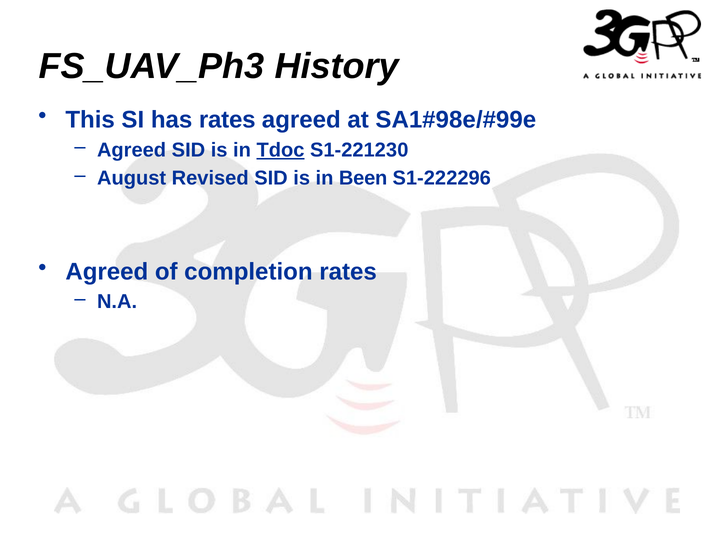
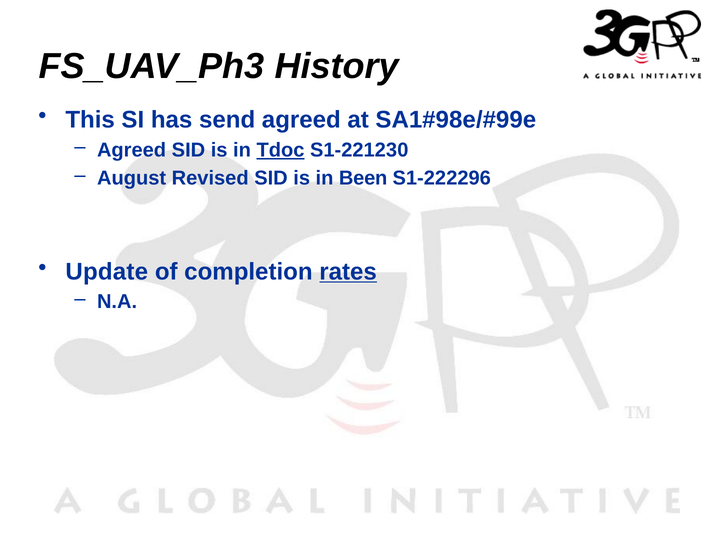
has rates: rates -> send
Agreed at (107, 271): Agreed -> Update
rates at (348, 271) underline: none -> present
